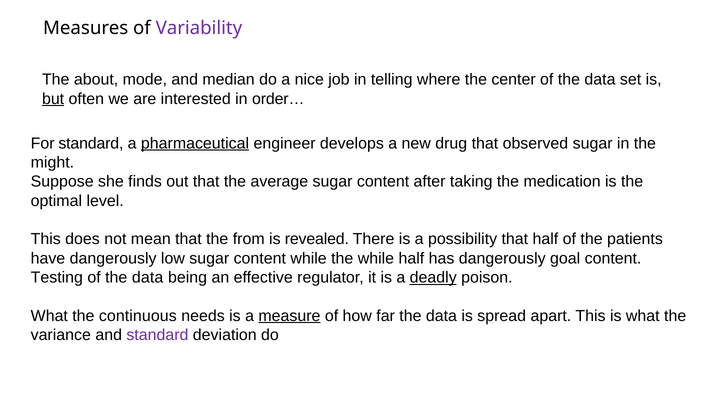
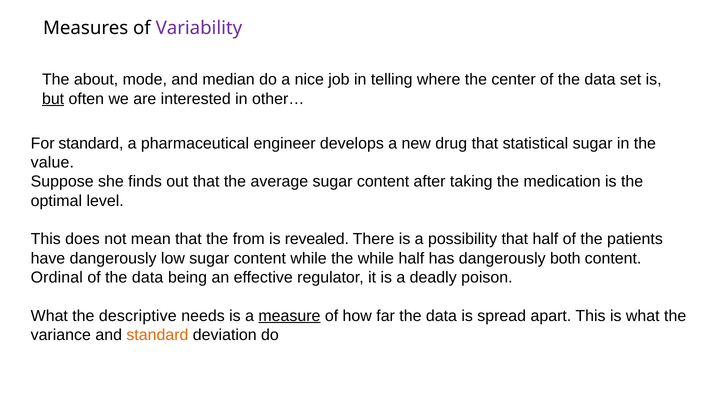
order…: order… -> other…
pharmaceutical underline: present -> none
observed: observed -> statistical
might: might -> value
goal: goal -> both
Testing: Testing -> Ordinal
deadly underline: present -> none
continuous: continuous -> descriptive
standard at (157, 335) colour: purple -> orange
